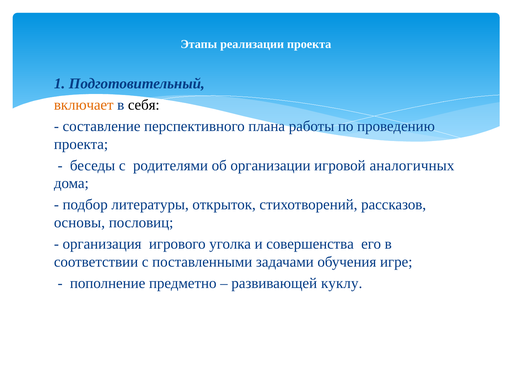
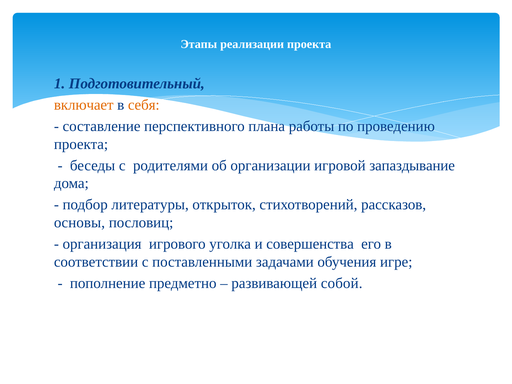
себя colour: black -> orange
аналогичных: аналогичных -> запаздывание
куклу: куклу -> собой
